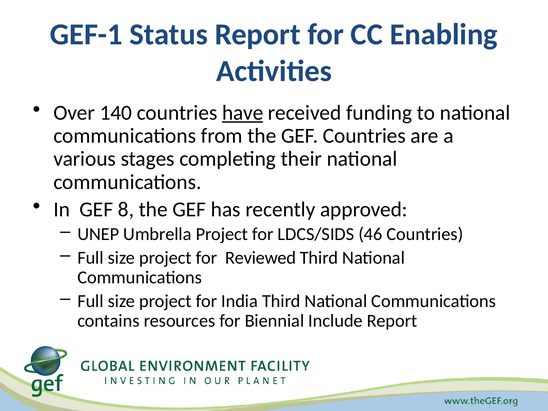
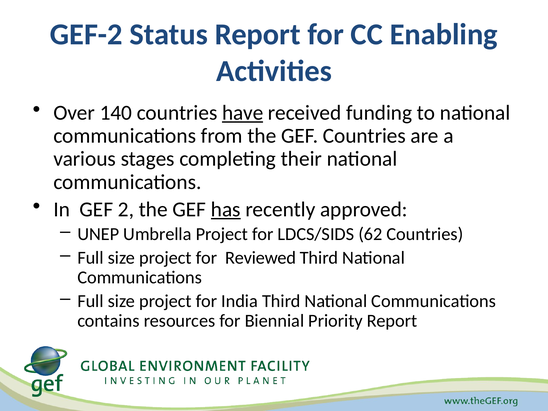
GEF-1: GEF-1 -> GEF-2
8: 8 -> 2
has underline: none -> present
46: 46 -> 62
Include: Include -> Priority
